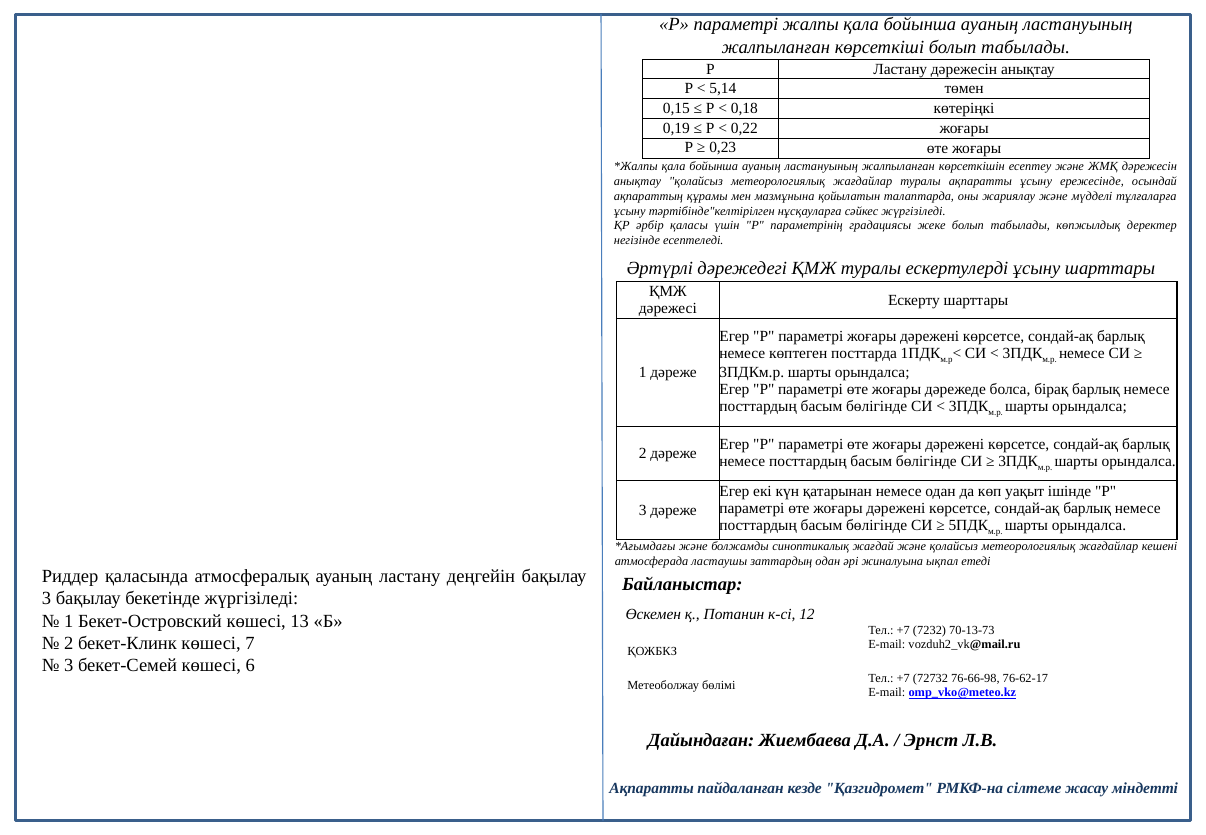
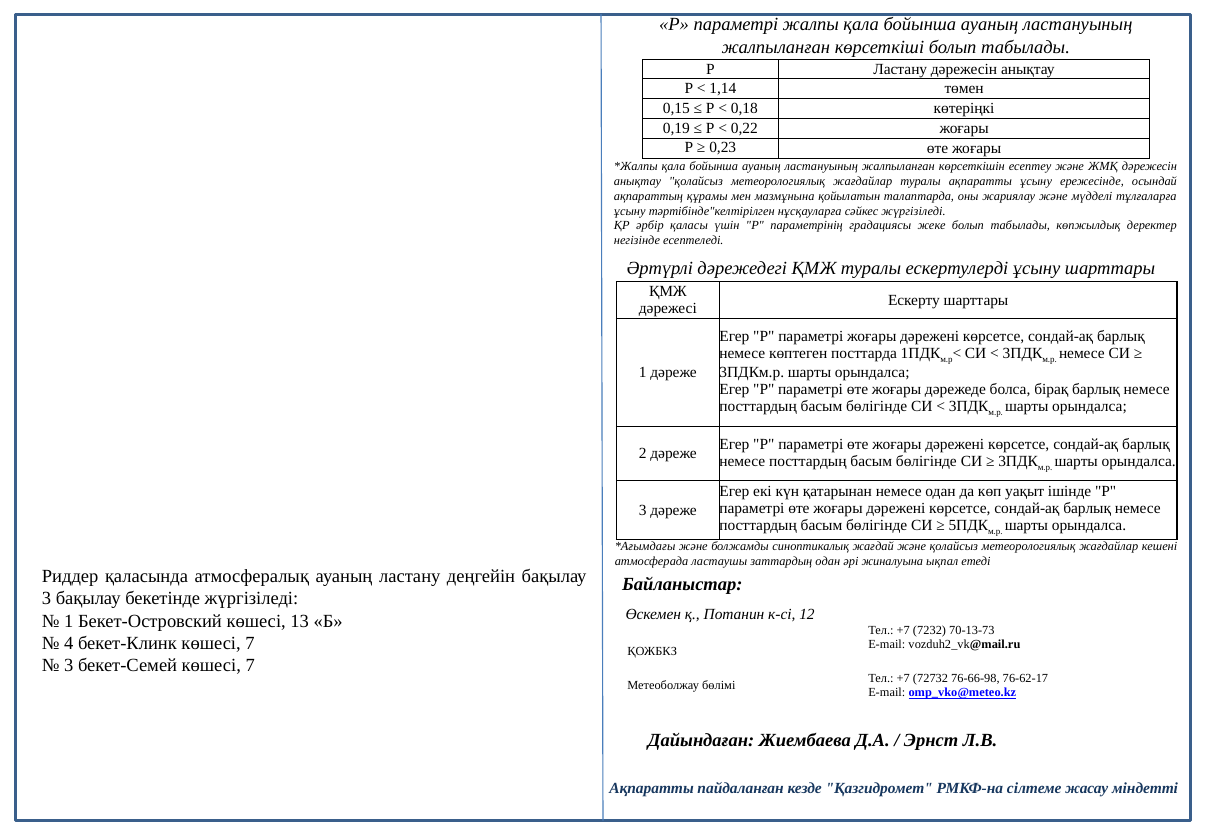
5,14: 5,14 -> 1,14
2 at (69, 643): 2 -> 4
бекет-Семей көшесі 6: 6 -> 7
